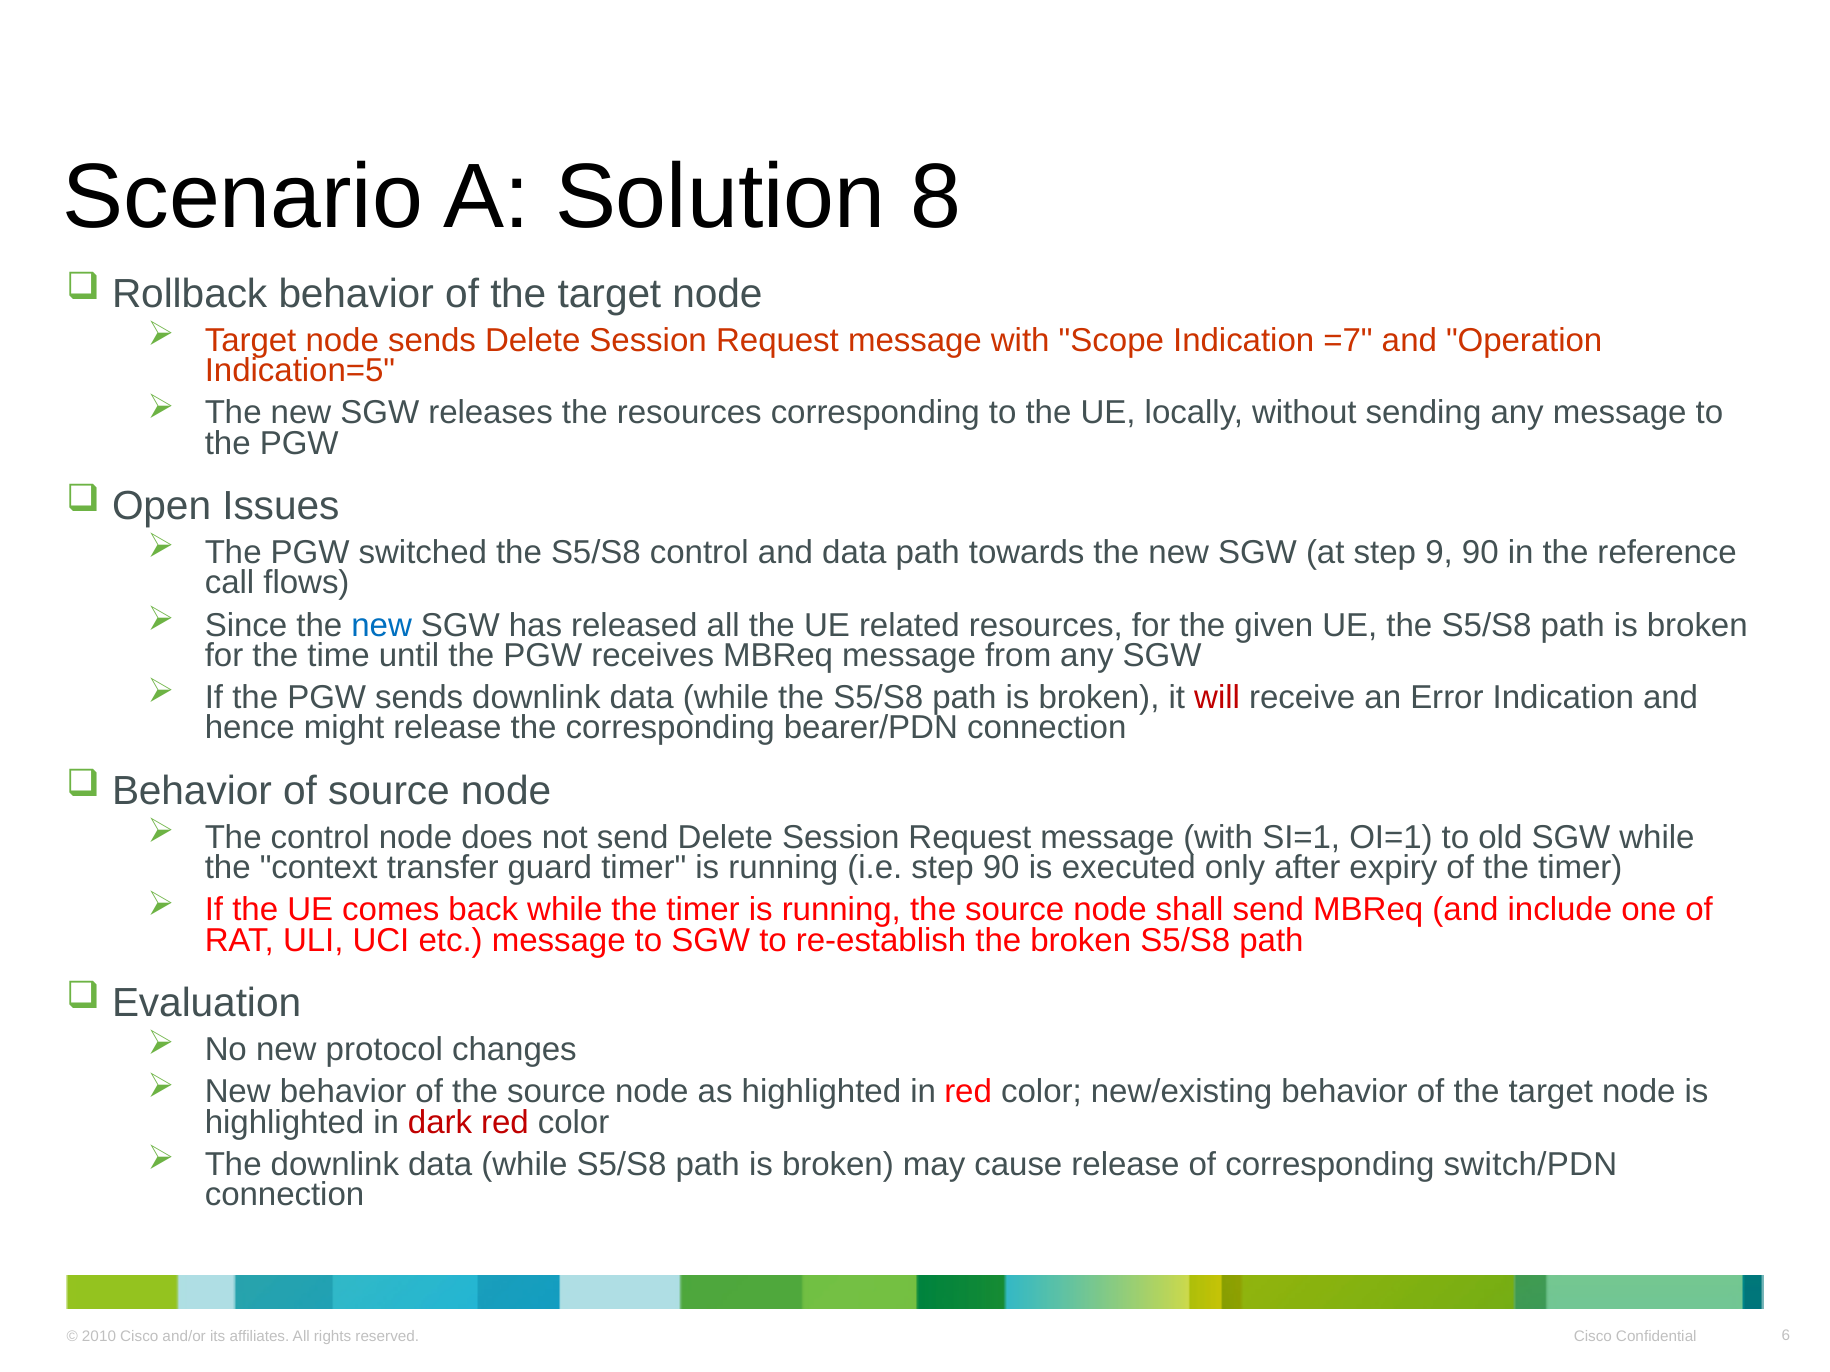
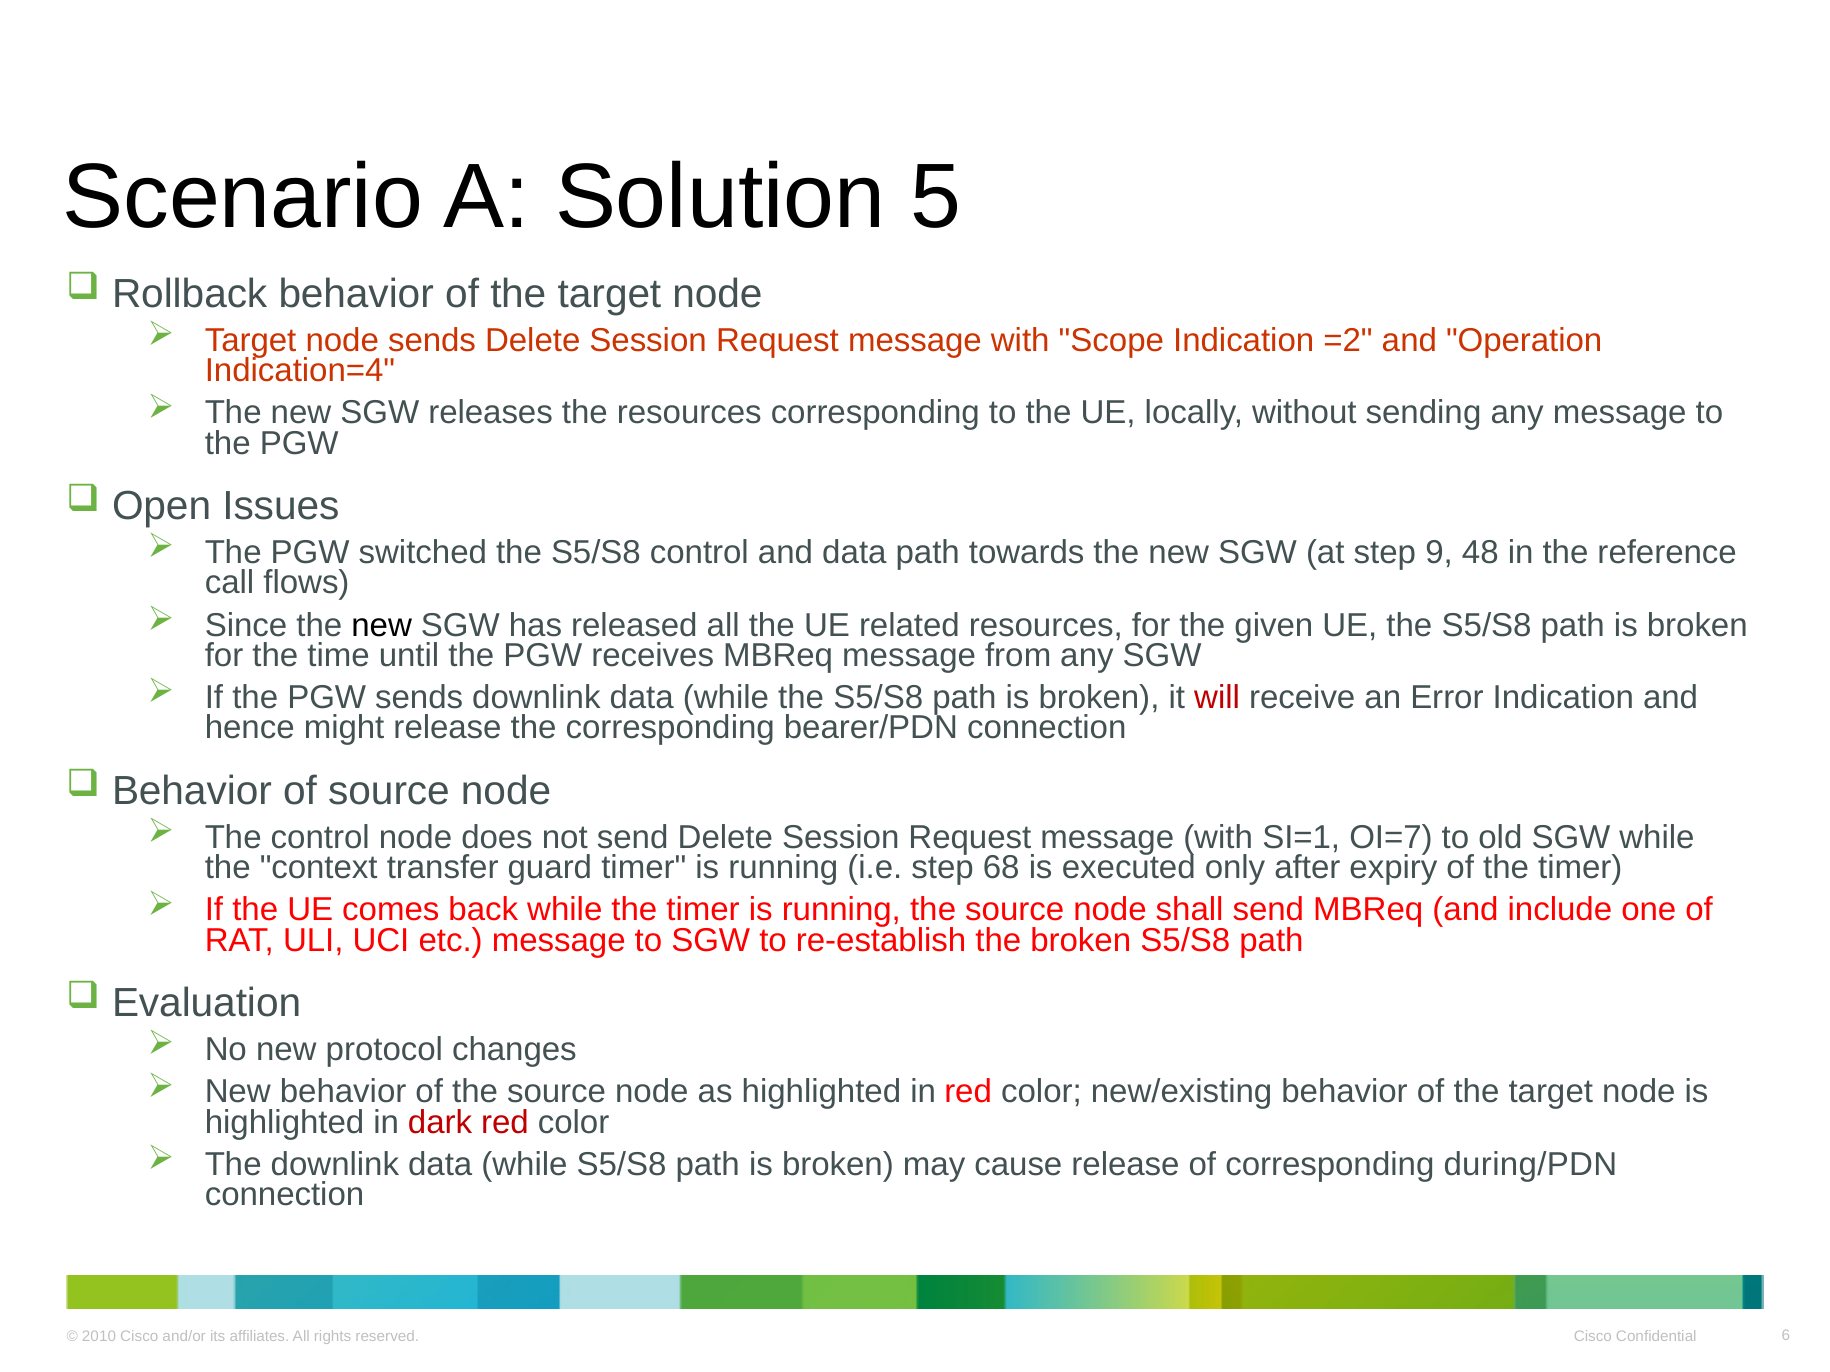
8: 8 -> 5
=7: =7 -> =2
Indication=5: Indication=5 -> Indication=4
9 90: 90 -> 48
new at (382, 625) colour: blue -> black
OI=1: OI=1 -> OI=7
step 90: 90 -> 68
switch/PDN: switch/PDN -> during/PDN
